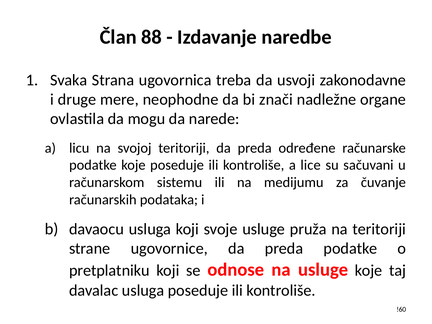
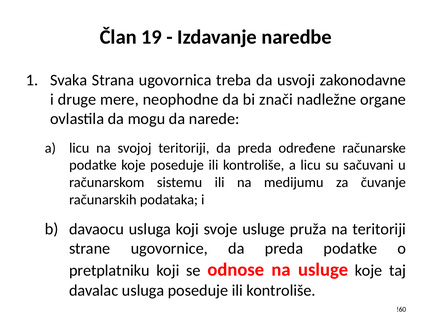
88: 88 -> 19
kontroliše a lice: lice -> licu
